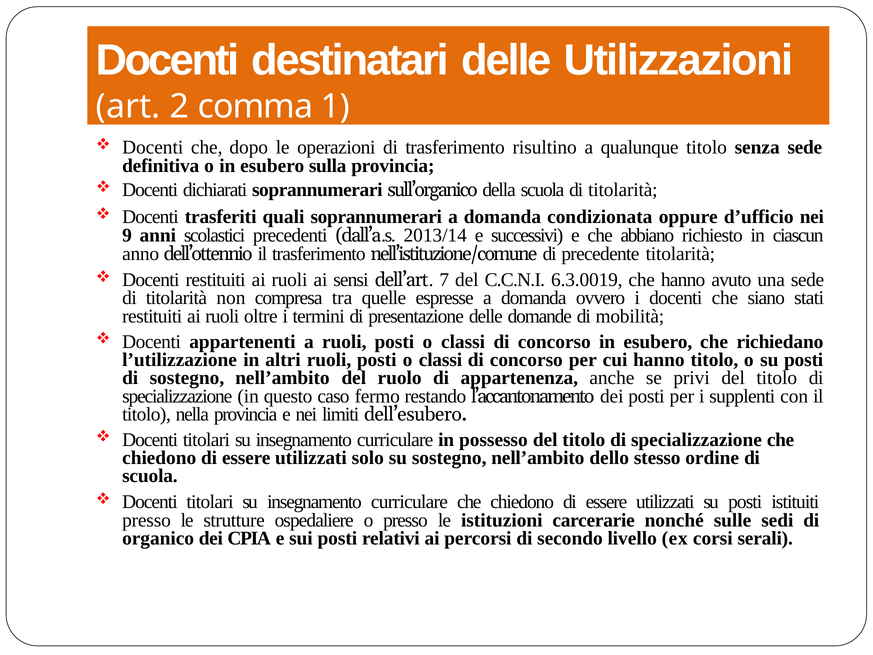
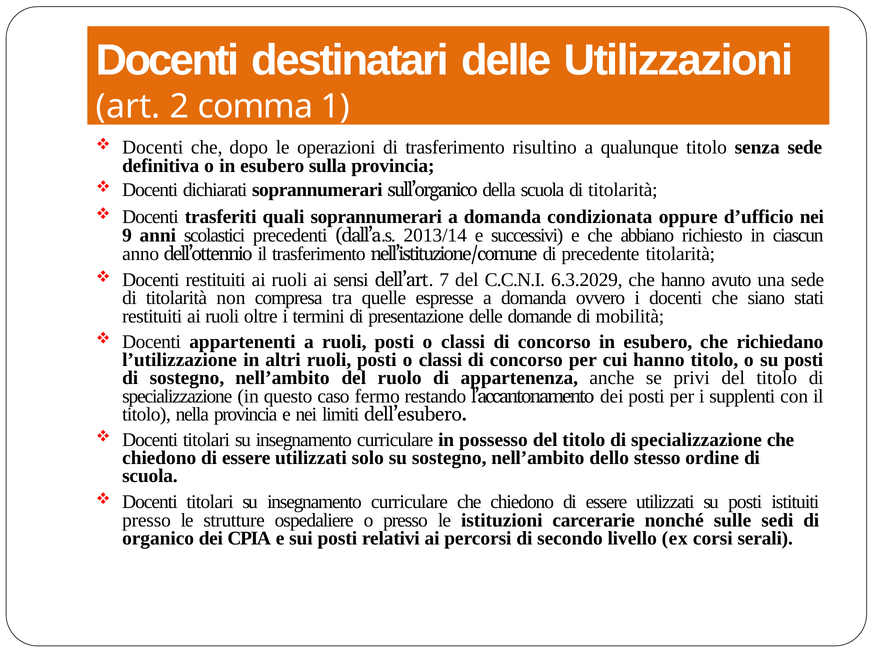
6.3.0019: 6.3.0019 -> 6.3.2029
